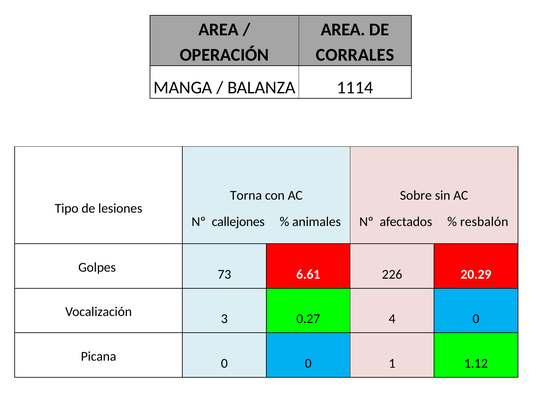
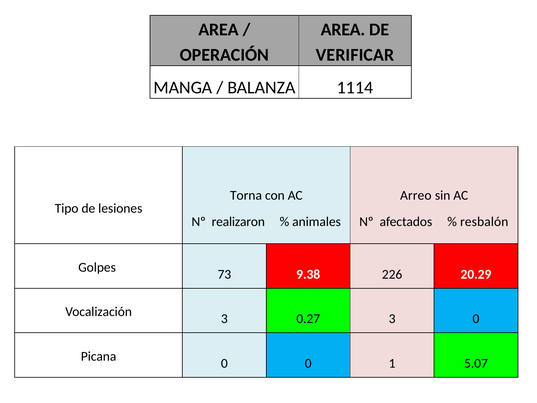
CORRALES: CORRALES -> VERIFICAR
Sobre: Sobre -> Arreo
callejones: callejones -> realizaron
6.61: 6.61 -> 9.38
0.27 4: 4 -> 3
1.12: 1.12 -> 5.07
